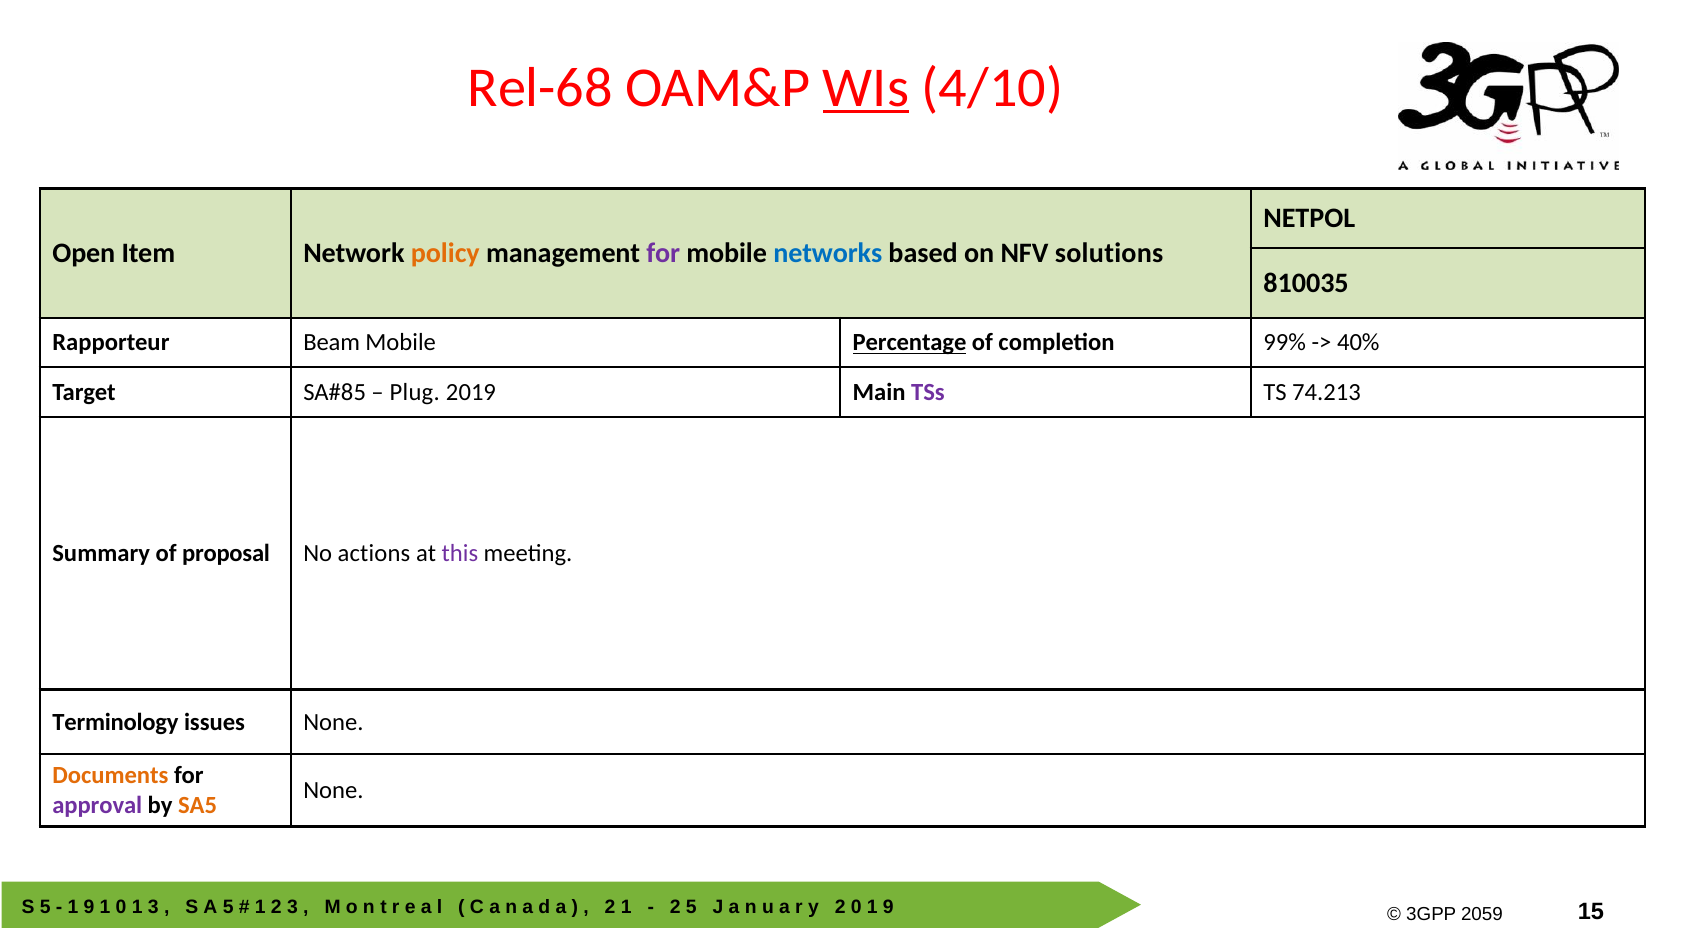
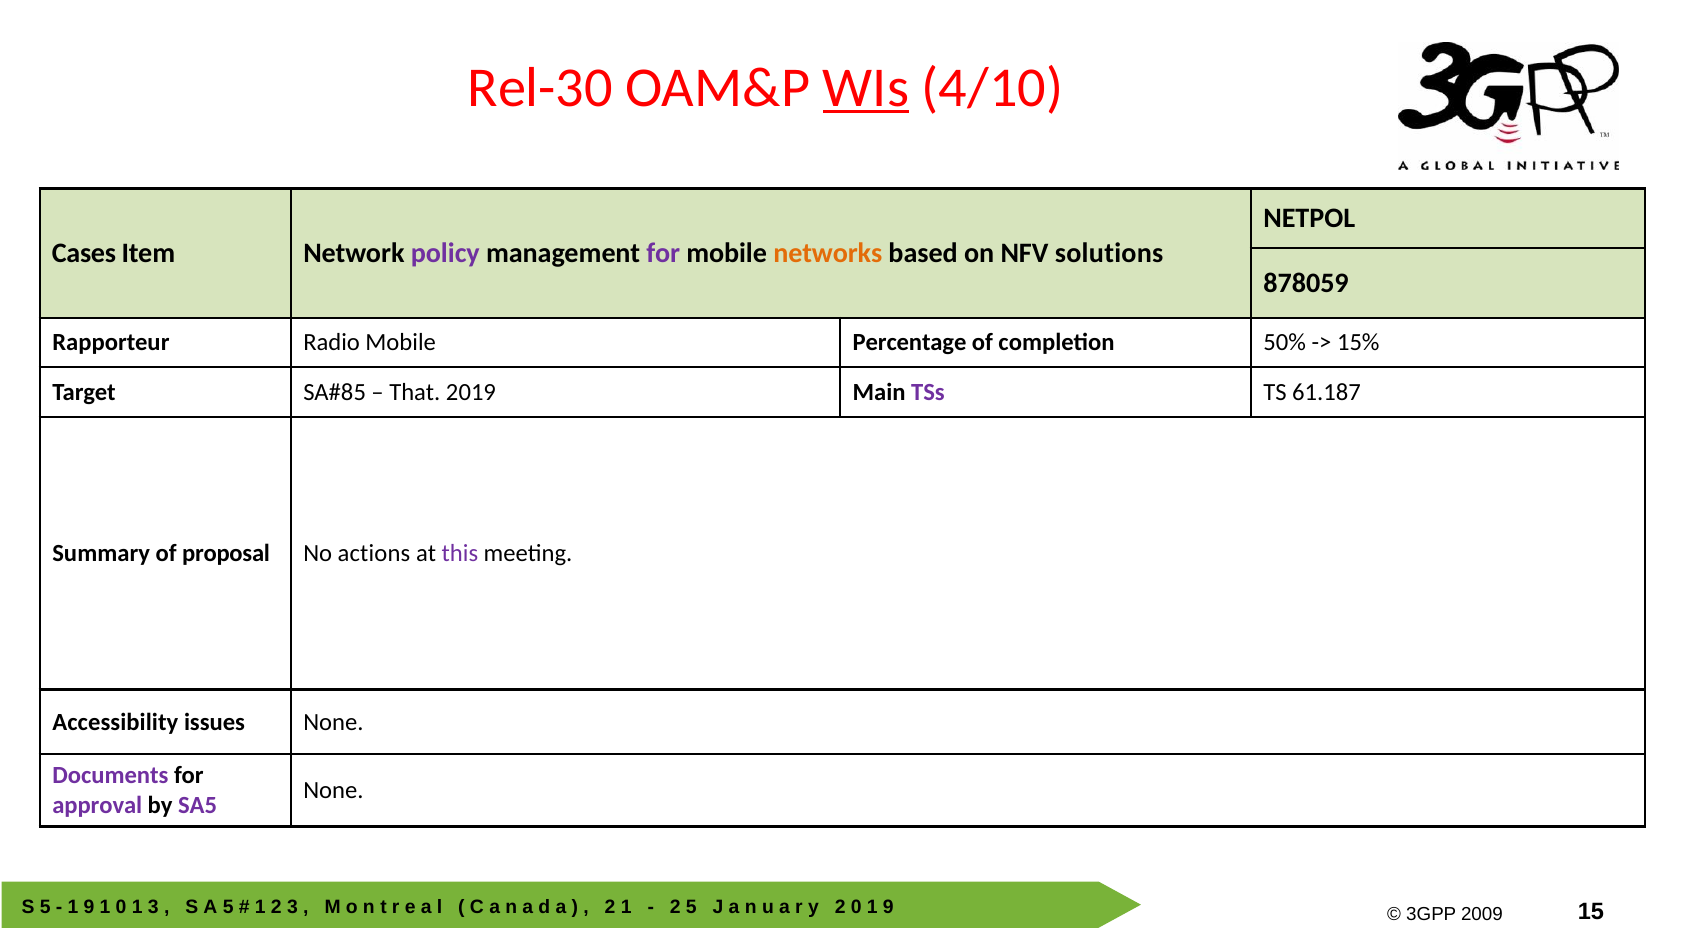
Rel-68: Rel-68 -> Rel-30
Open: Open -> Cases
policy colour: orange -> purple
networks colour: blue -> orange
810035: 810035 -> 878059
Beam: Beam -> Radio
Percentage underline: present -> none
99%: 99% -> 50%
40%: 40% -> 15%
Plug: Plug -> That
74.213: 74.213 -> 61.187
Terminology: Terminology -> Accessibility
Documents colour: orange -> purple
SA5 colour: orange -> purple
2059: 2059 -> 2009
